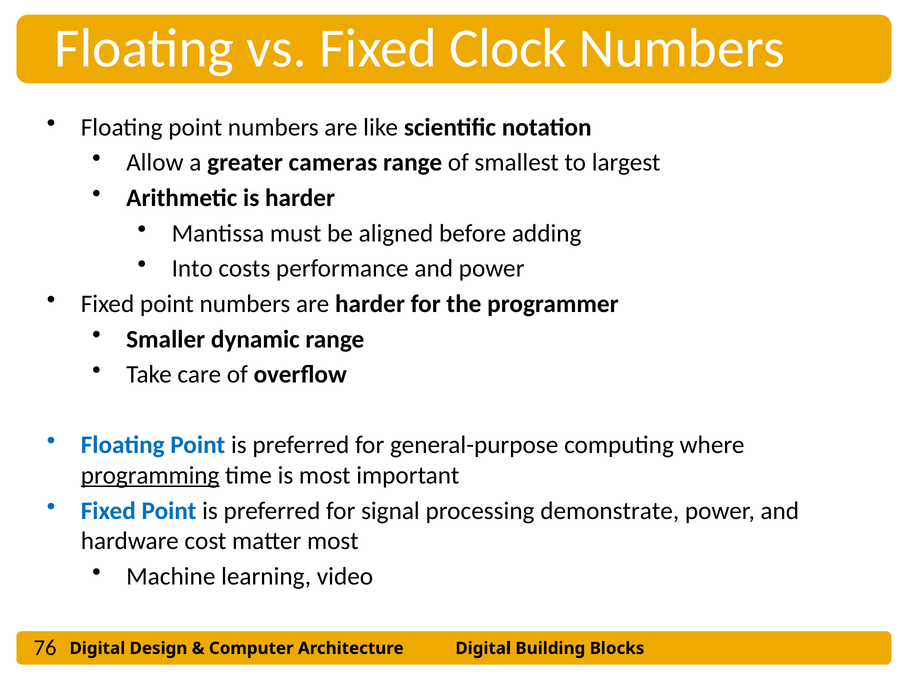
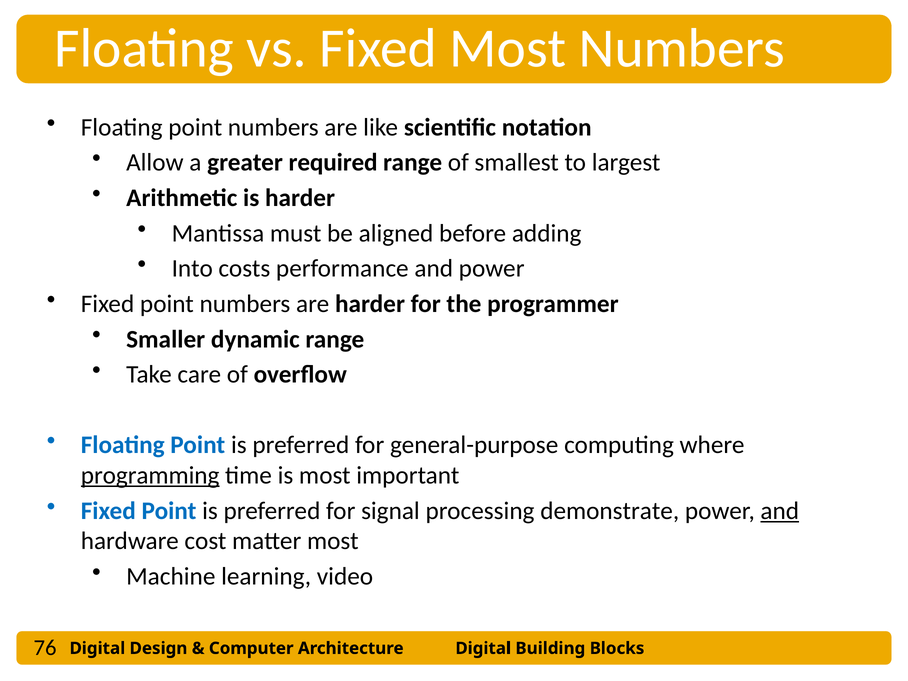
Fixed Clock: Clock -> Most
cameras: cameras -> required
and at (780, 511) underline: none -> present
